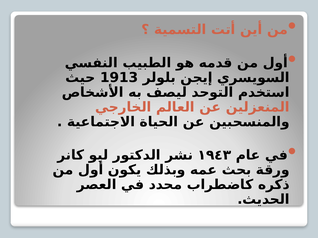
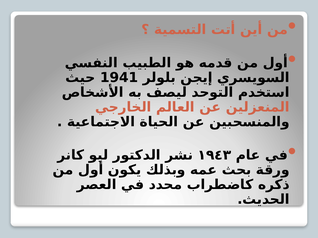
1913: 1913 -> 1941
